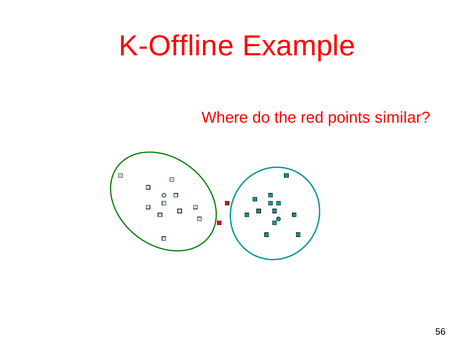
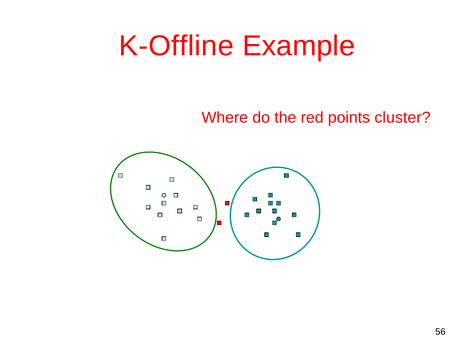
similar: similar -> cluster
